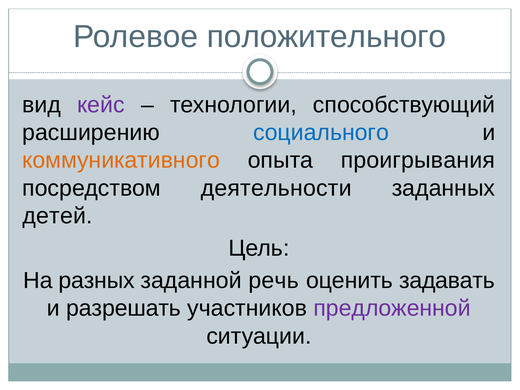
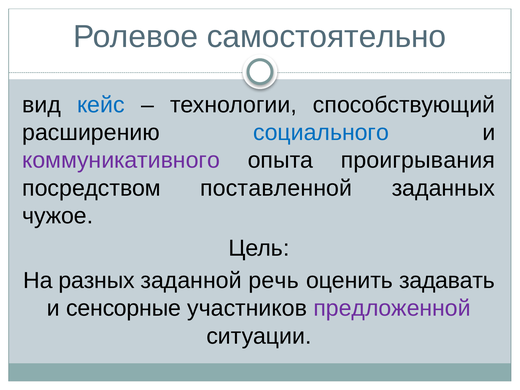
положительного: положительного -> самостоятельно
кейс colour: purple -> blue
коммуникативного colour: orange -> purple
деятельности: деятельности -> поставленной
детей: детей -> чужое
разрешать: разрешать -> сенсорные
